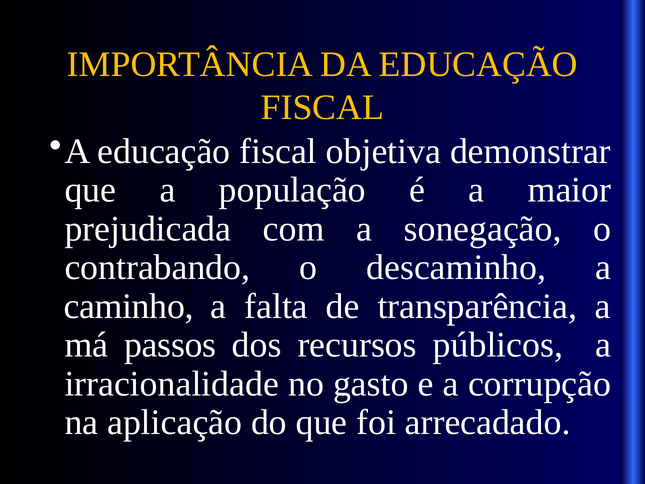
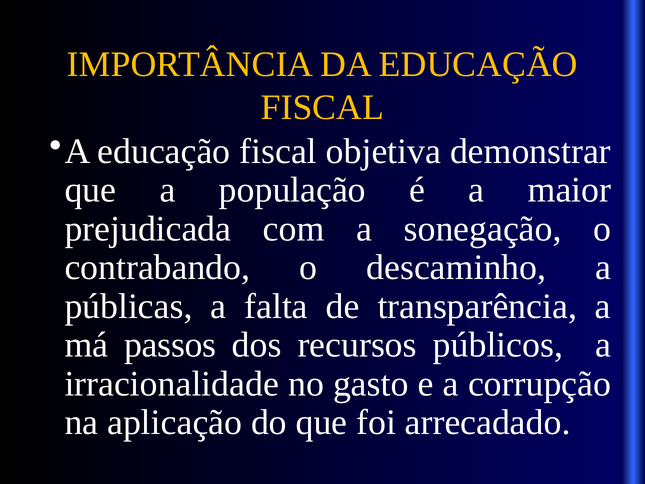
caminho: caminho -> públicas
